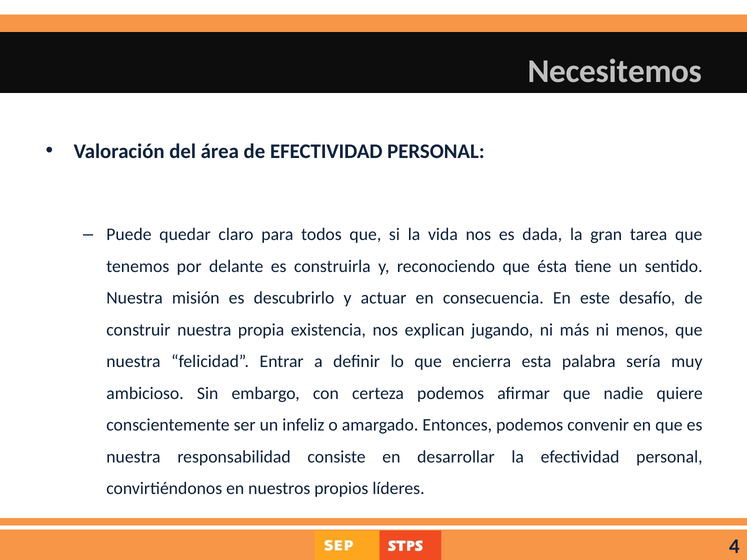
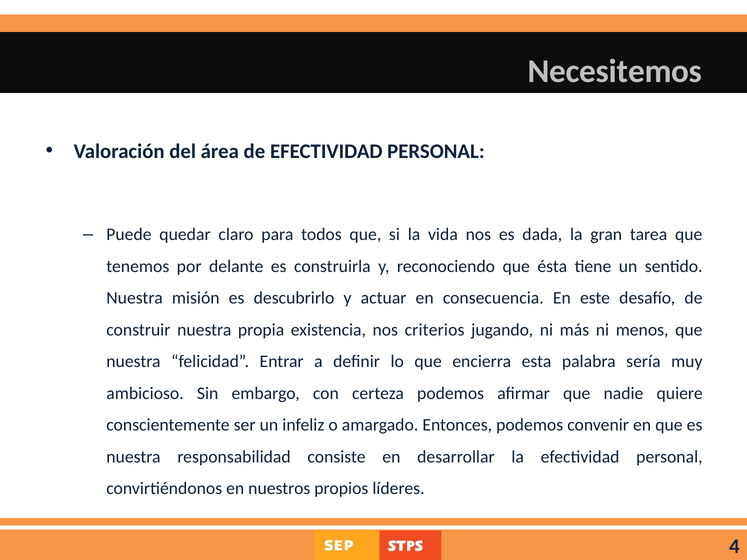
explican: explican -> criterios
